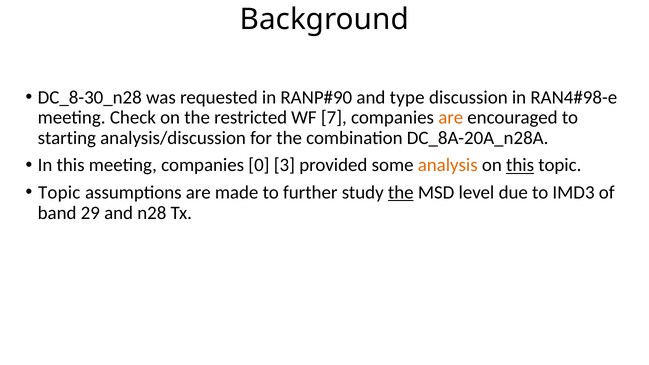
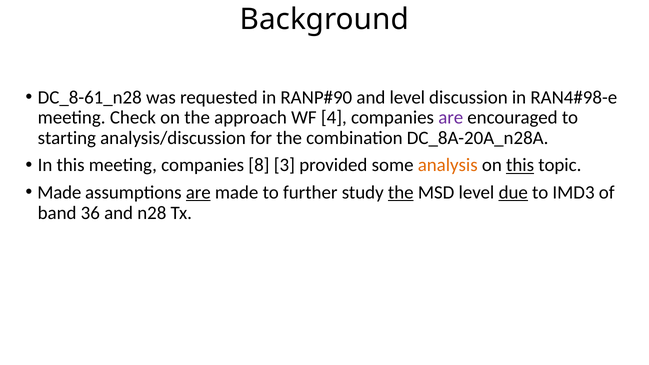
DC_8-30_n28: DC_8-30_n28 -> DC_8-61_n28
and type: type -> level
restricted: restricted -> approach
7: 7 -> 4
are at (451, 118) colour: orange -> purple
0: 0 -> 8
Topic at (59, 192): Topic -> Made
are at (198, 192) underline: none -> present
due underline: none -> present
29: 29 -> 36
